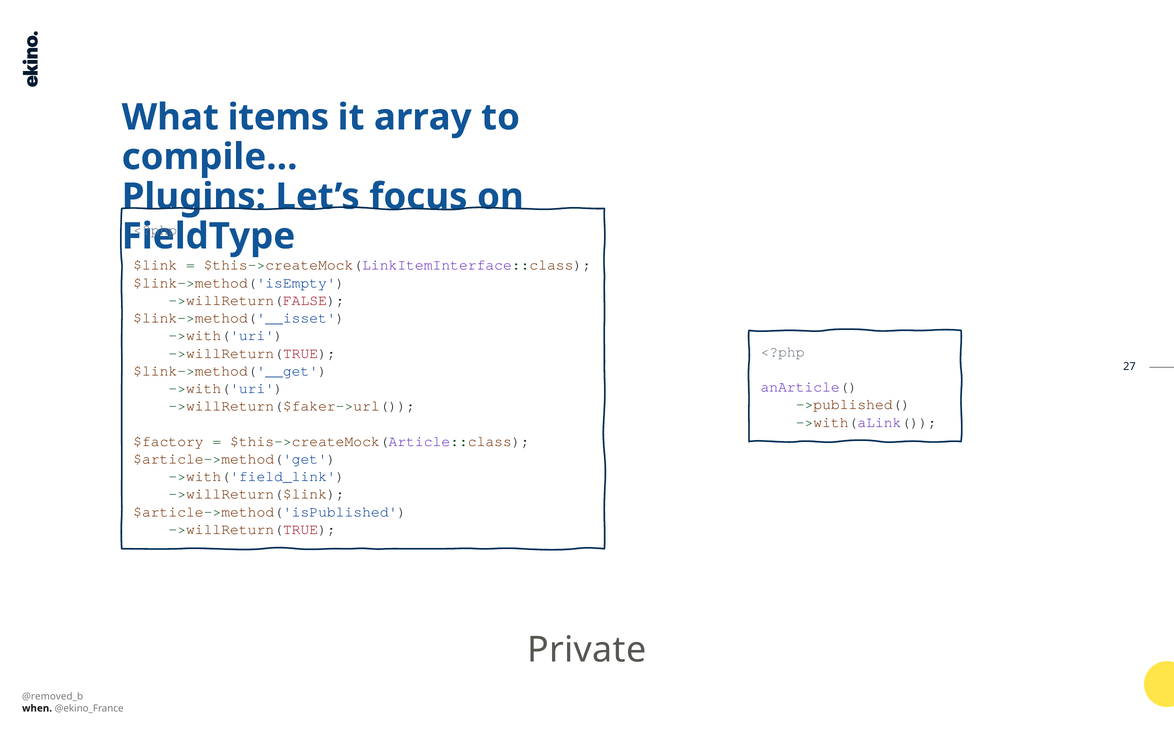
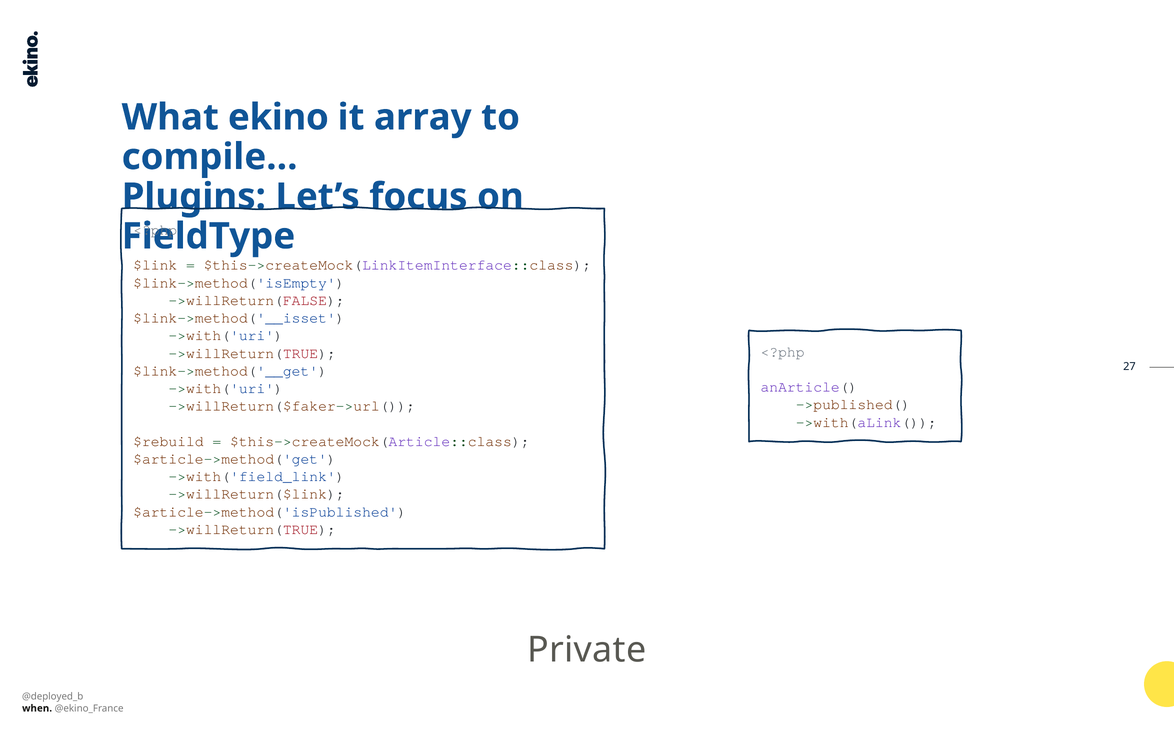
items: items -> ekino
$factory: $factory -> $rebuild
@removed_b: @removed_b -> @deployed_b
